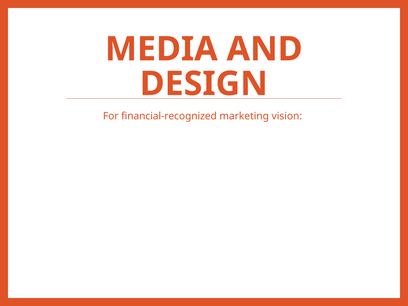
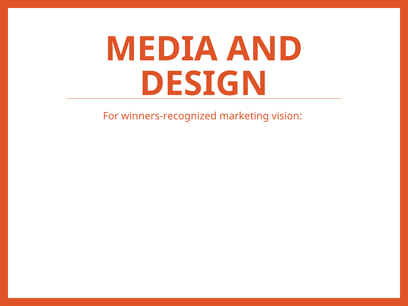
financial-recognized: financial-recognized -> winners-recognized
